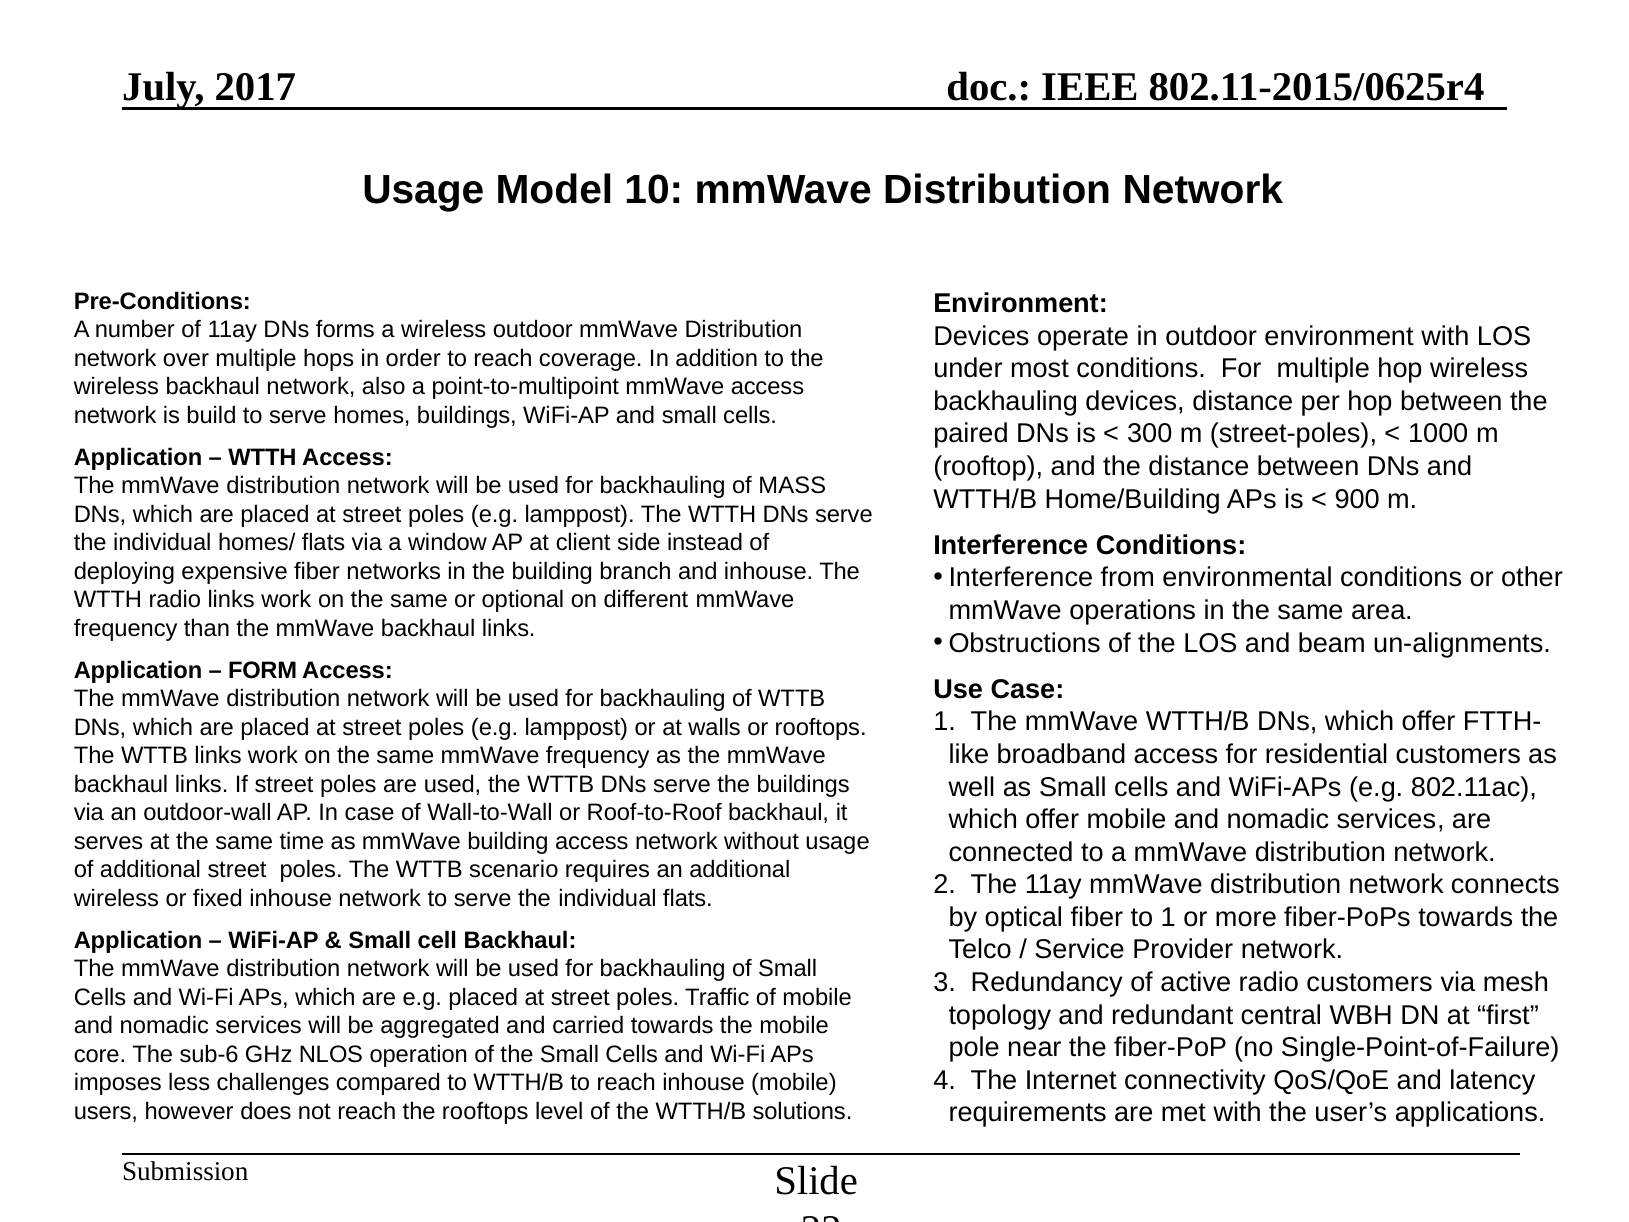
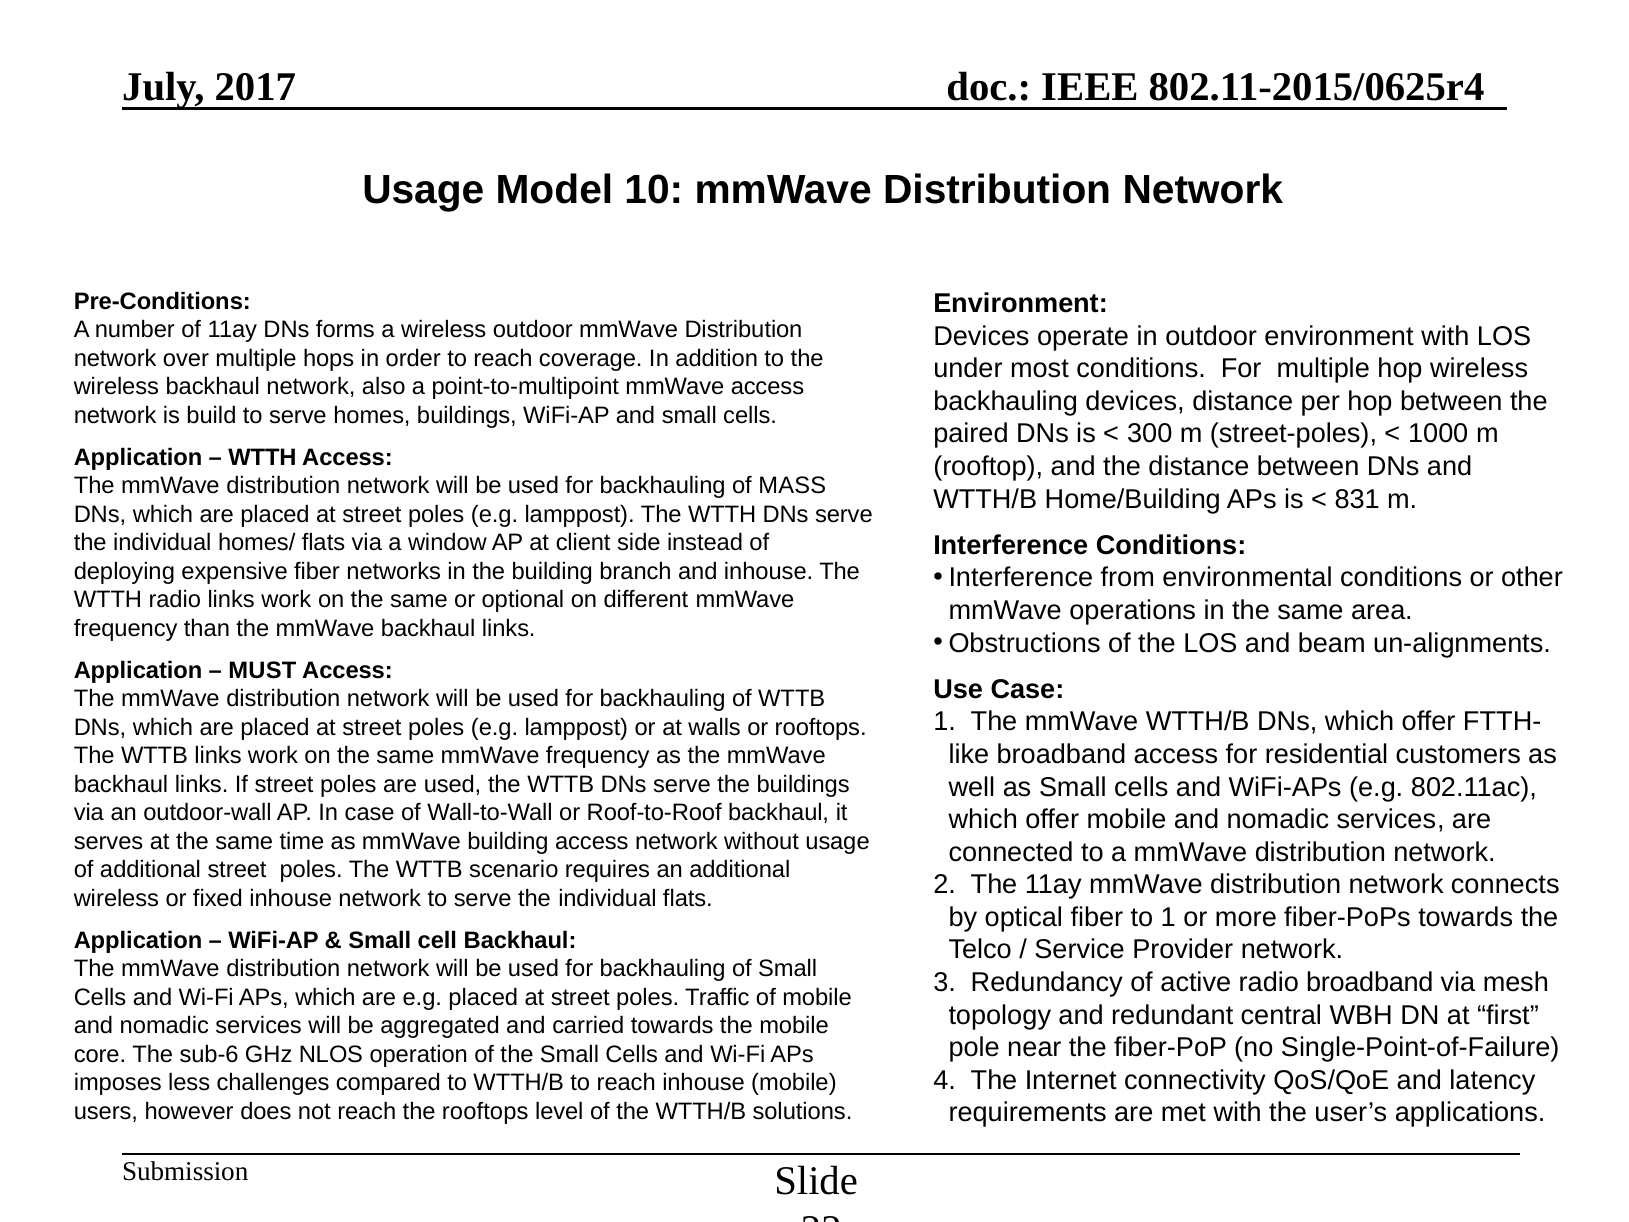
900: 900 -> 831
FORM: FORM -> MUST
radio customers: customers -> broadband
